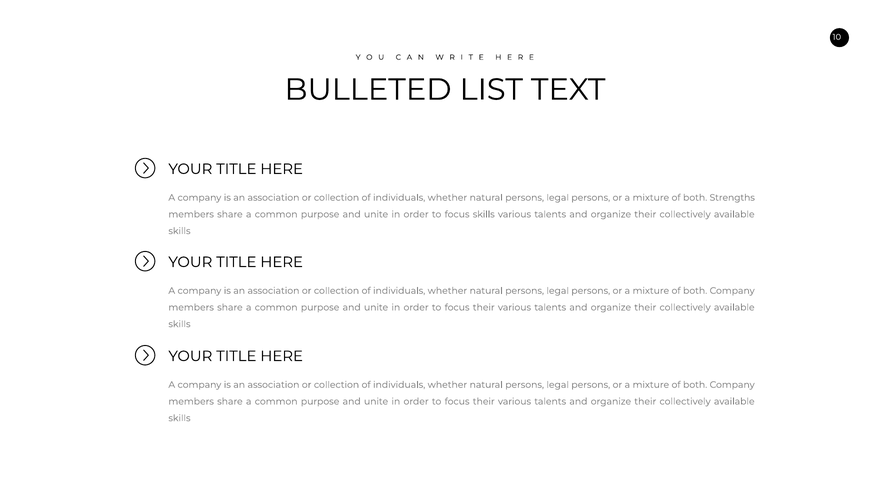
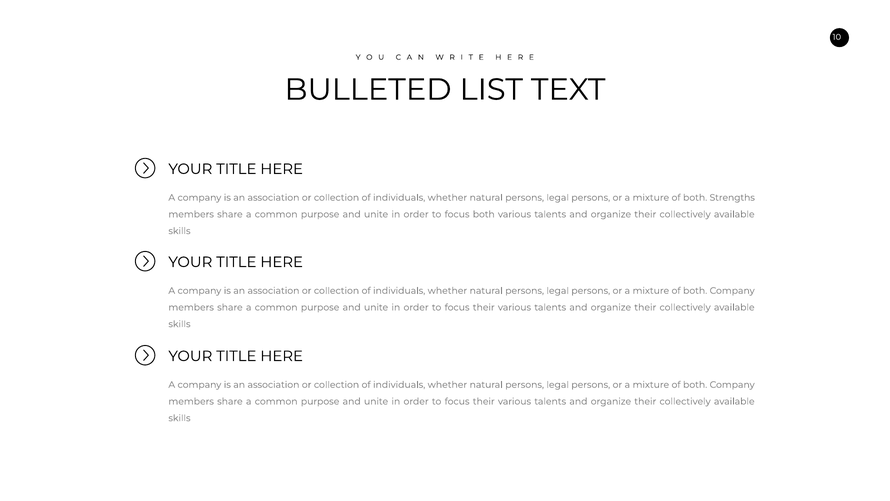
focus skills: skills -> both
